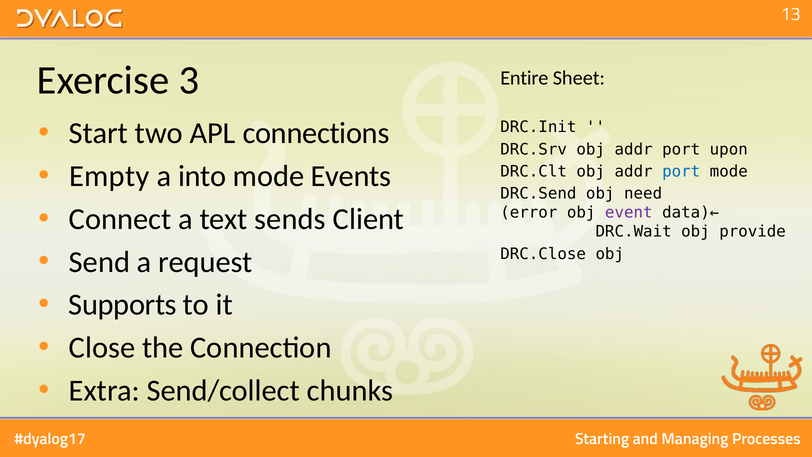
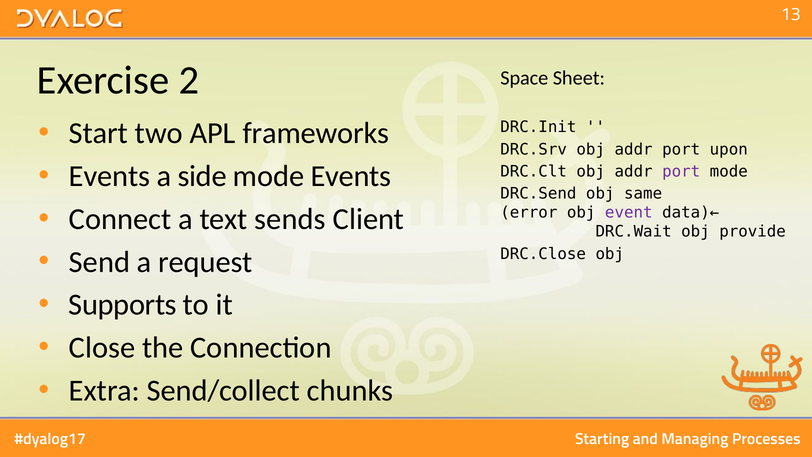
3: 3 -> 2
Entire: Entire -> Space
connections: connections -> frameworks
Empty at (109, 176): Empty -> Events
into: into -> side
port at (681, 171) colour: blue -> purple
need: need -> same
